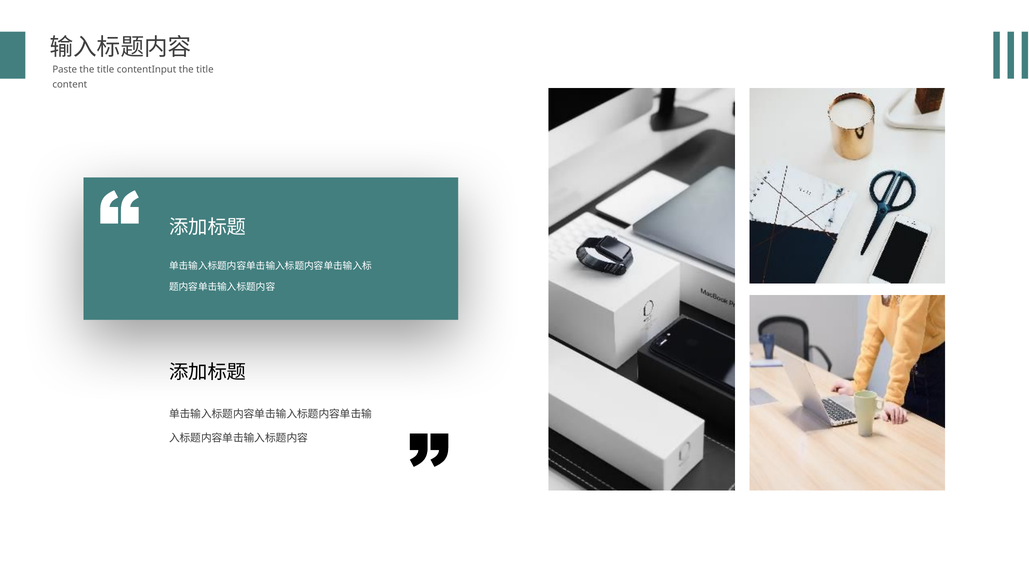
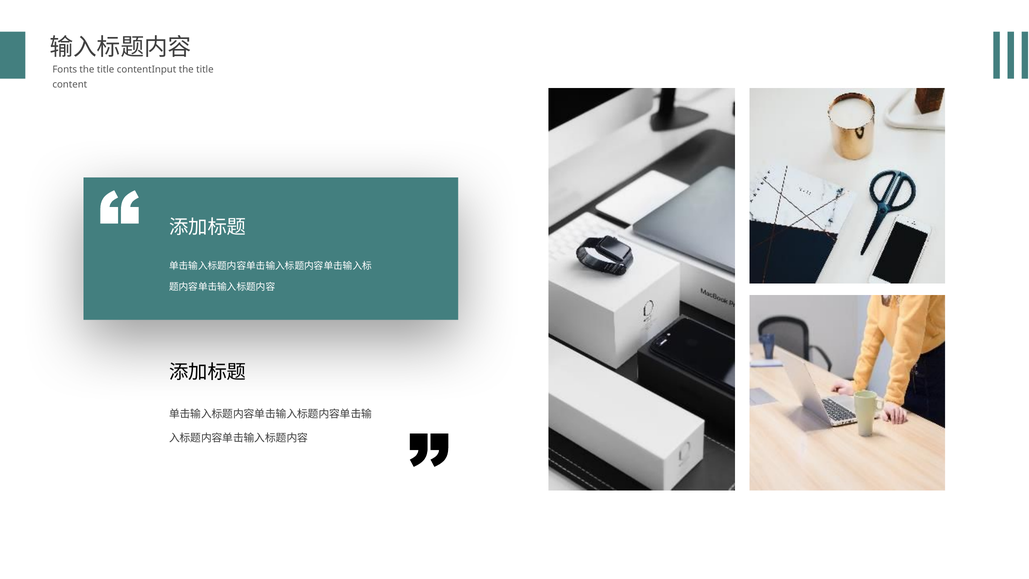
Paste: Paste -> Fonts
